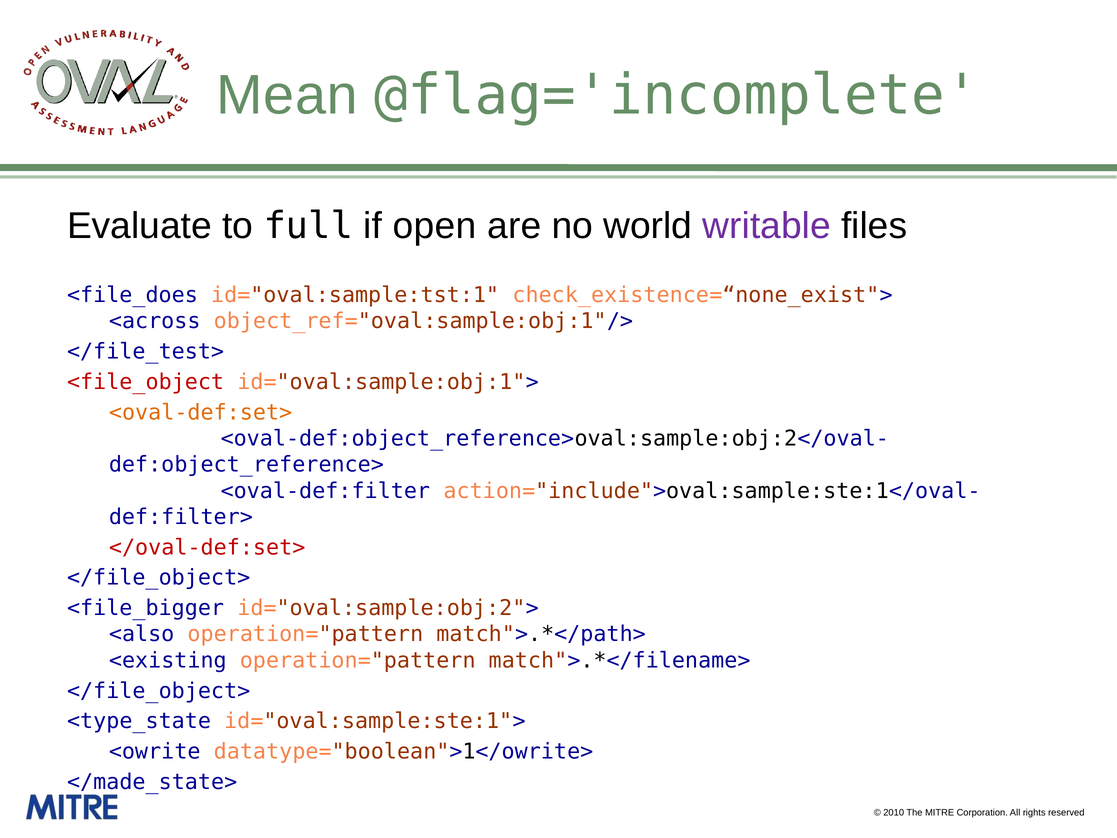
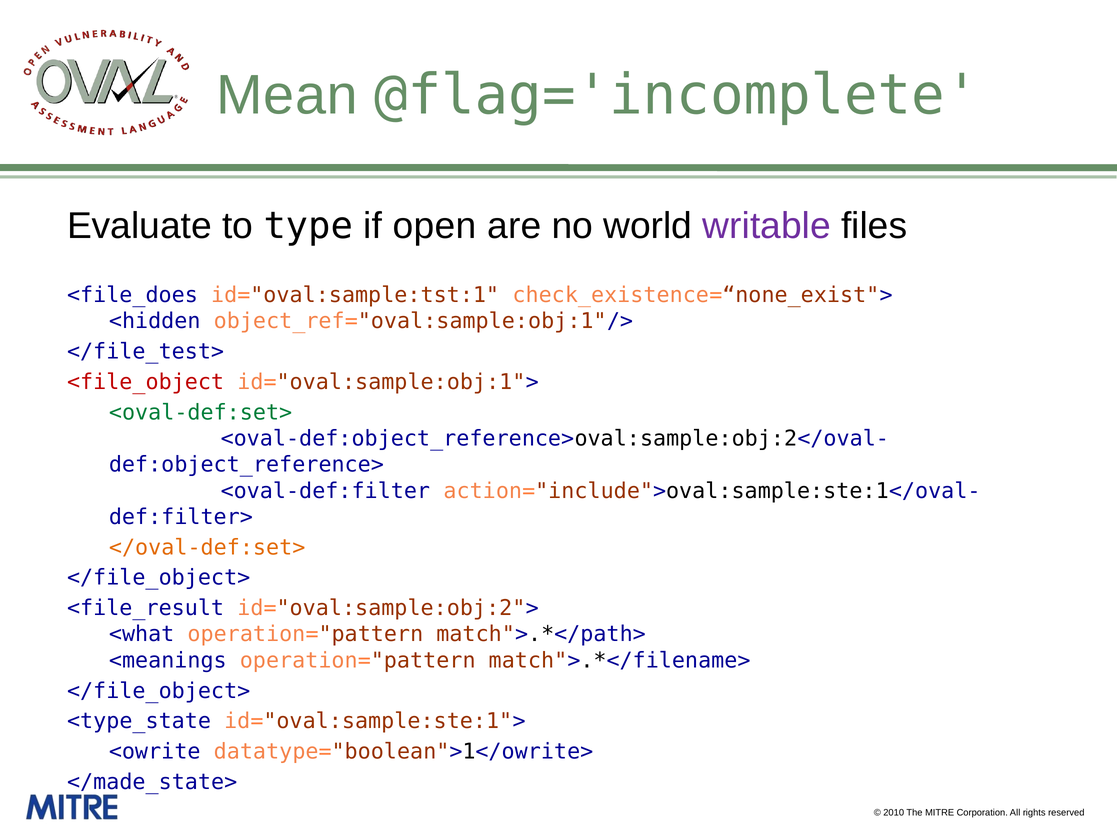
full: full -> type
<across: <across -> <hidden
<oval-def:set> colour: orange -> green
</oval-def:set> colour: red -> orange
<file_bigger: <file_bigger -> <file_result
<also: <also -> <what
<existing: <existing -> <meanings
